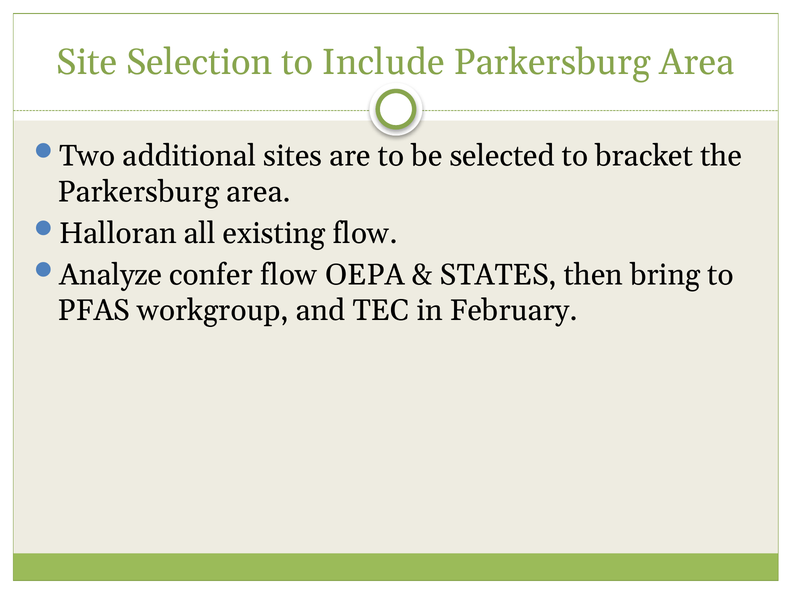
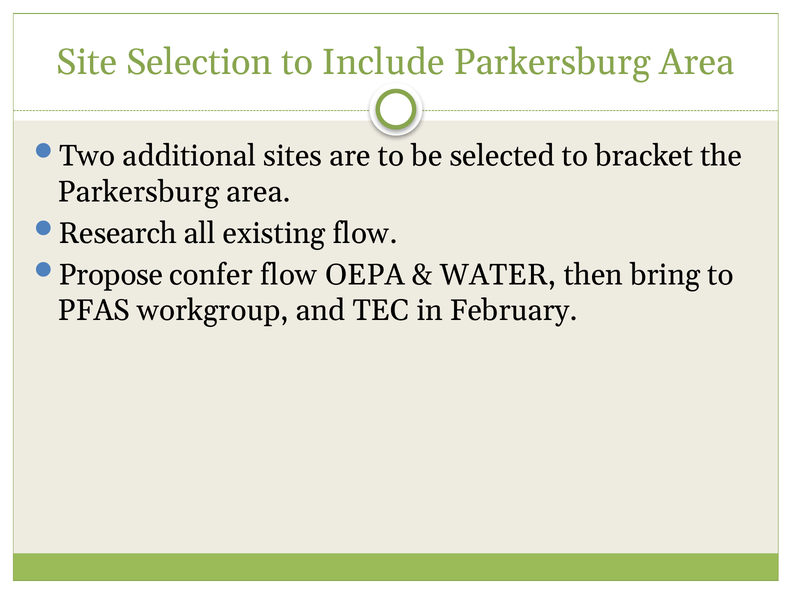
Halloran: Halloran -> Research
Analyze: Analyze -> Propose
STATES: STATES -> WATER
